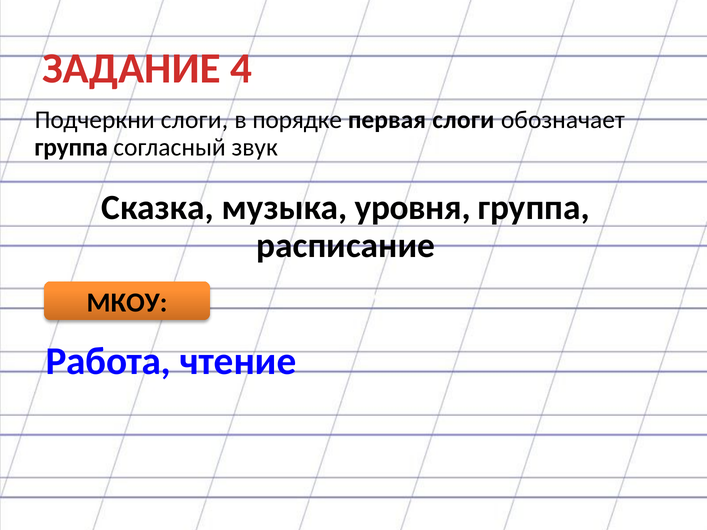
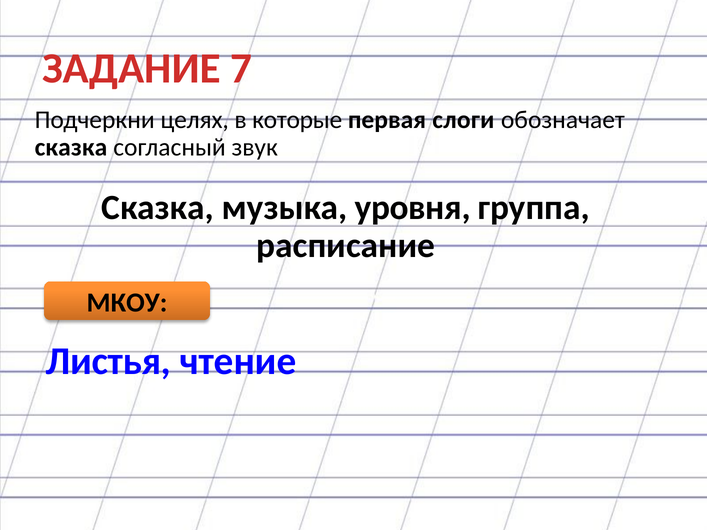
4: 4 -> 7
Подчеркни слоги: слоги -> целях
порядке: порядке -> которые
группа at (71, 148): группа -> сказка
Работа: Работа -> Листья
